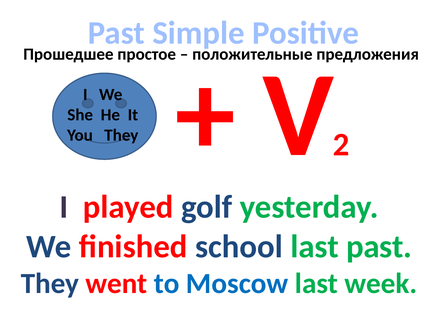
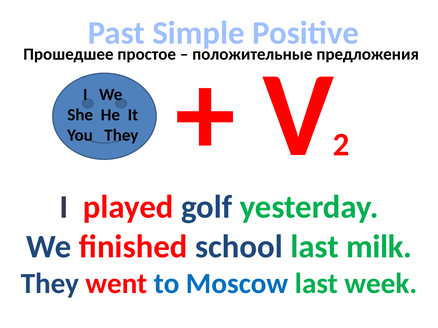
last past: past -> milk
